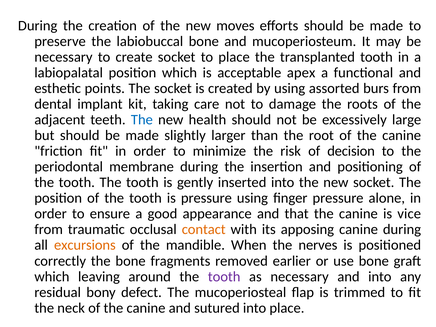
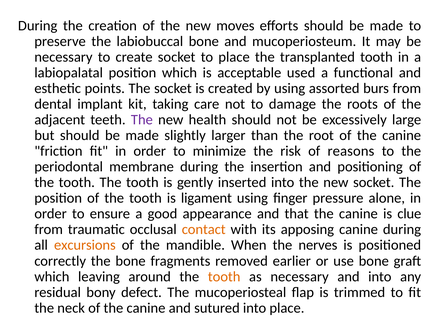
apex: apex -> used
The at (142, 120) colour: blue -> purple
decision: decision -> reasons
is pressure: pressure -> ligament
vice: vice -> clue
tooth at (224, 277) colour: purple -> orange
